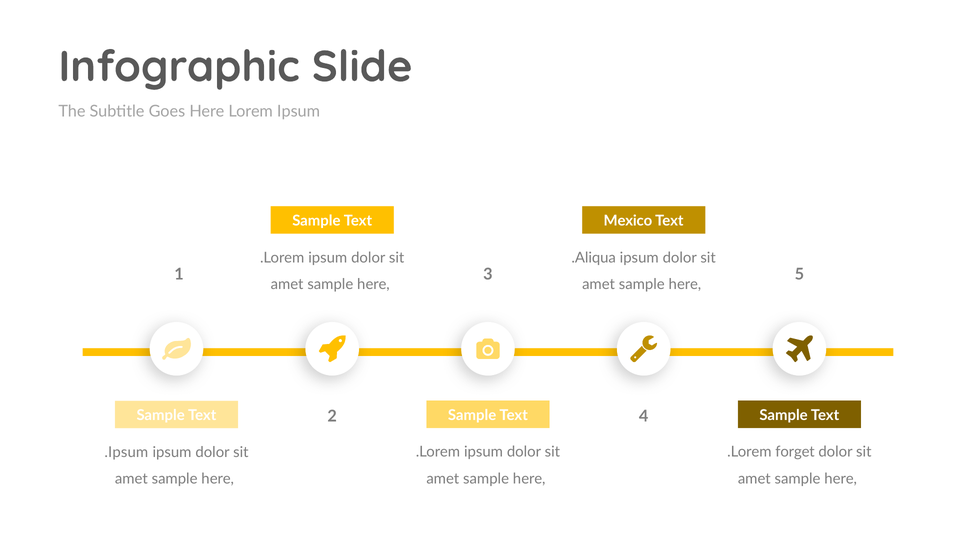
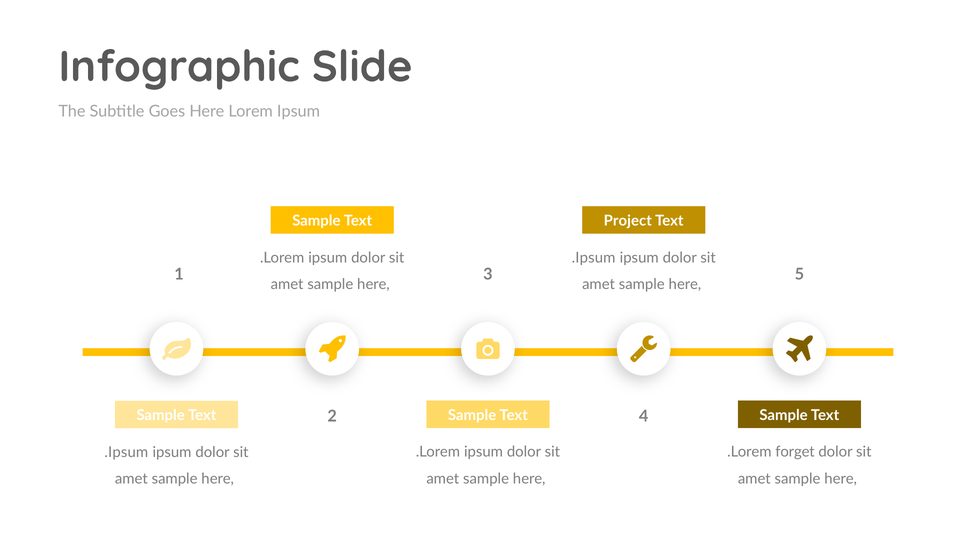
Mexico: Mexico -> Project
.Aliqua at (594, 258): .Aliqua -> .Ipsum
